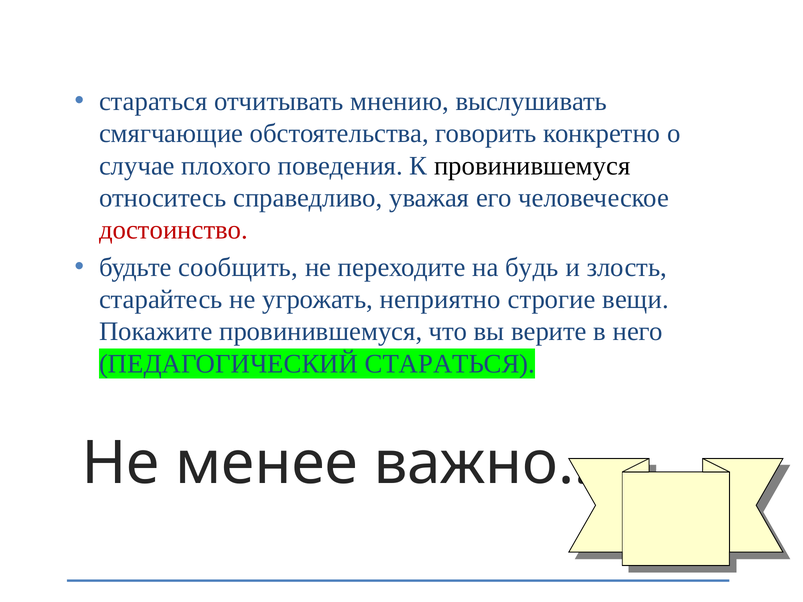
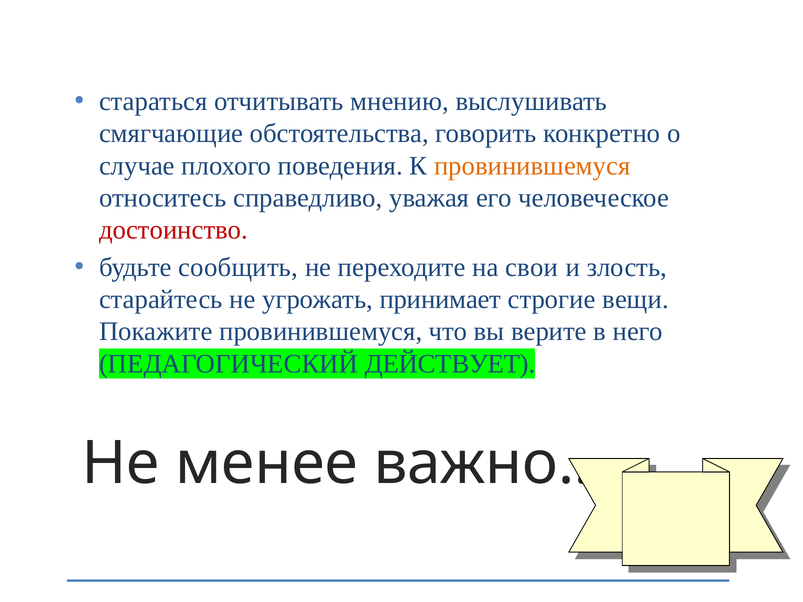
провинившемуся at (532, 166) colour: black -> orange
будь: будь -> свои
неприятно: неприятно -> принимает
ПЕДАГОГИЧЕСКИЙ СТАРАТЬСЯ: СТАРАТЬСЯ -> ДЕЙСТВУЕТ
